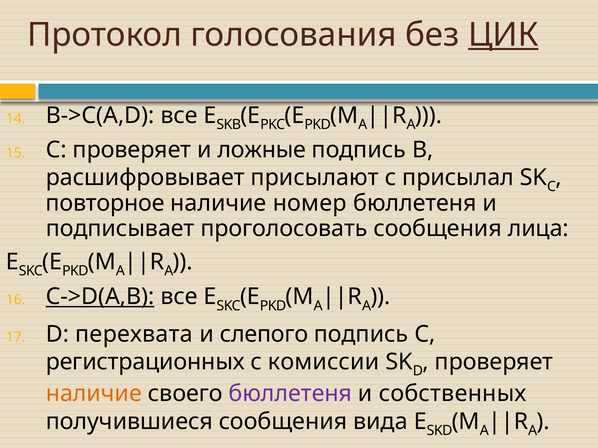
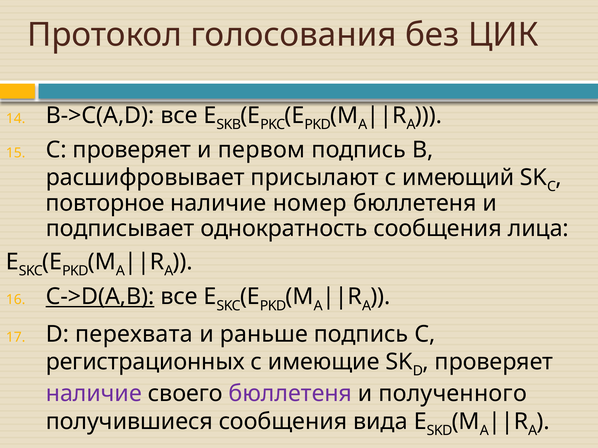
ЦИК underline: present -> none
ложные: ложные -> первом
присылал: присылал -> имеющий
проголосовать: проголосовать -> однократность
слепого: слепого -> раньше
комиссии: комиссии -> имеющие
наличие at (94, 394) colour: orange -> purple
собственных: собственных -> полученного
